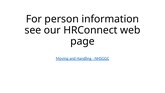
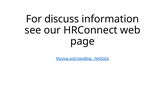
person: person -> discuss
